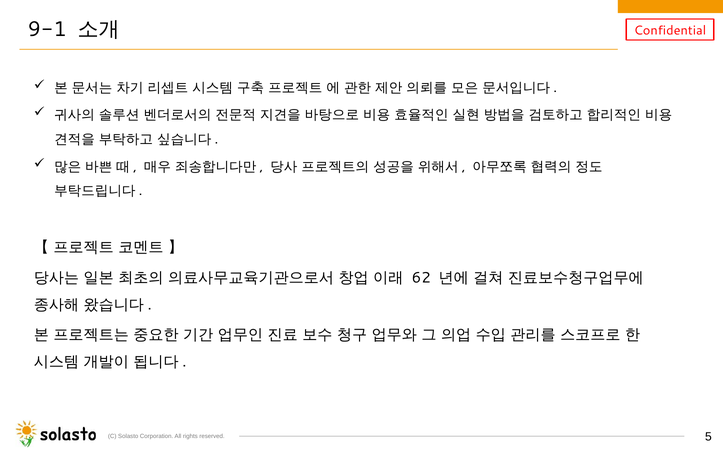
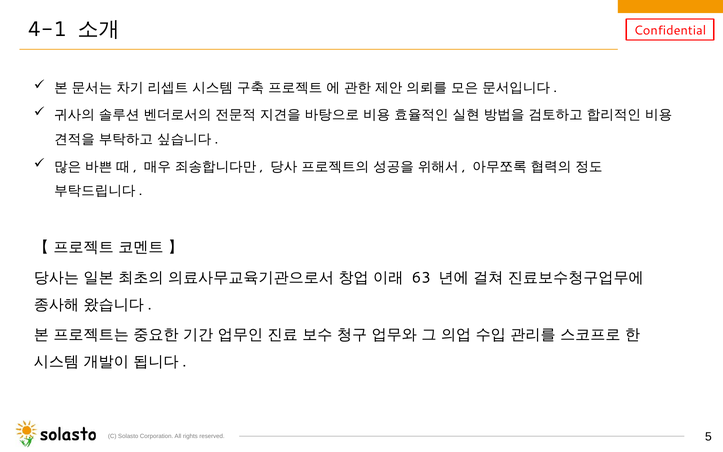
9-1: 9-1 -> 4-1
62: 62 -> 63
